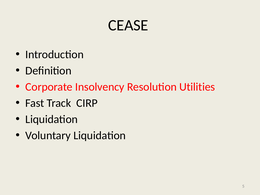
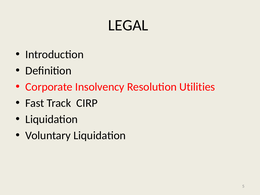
CEASE: CEASE -> LEGAL
